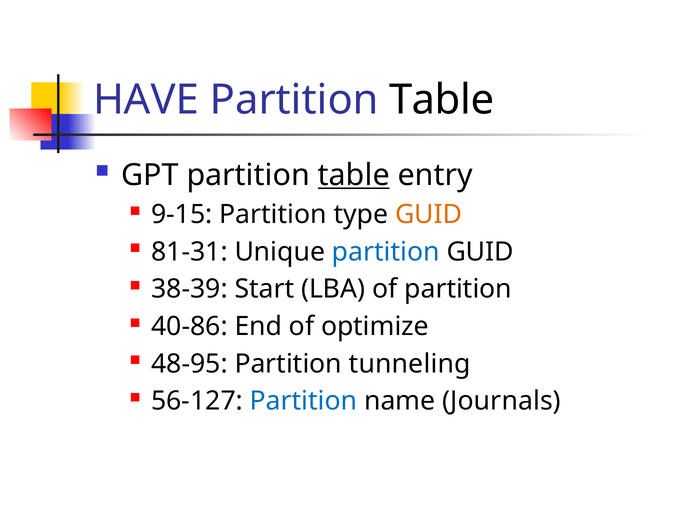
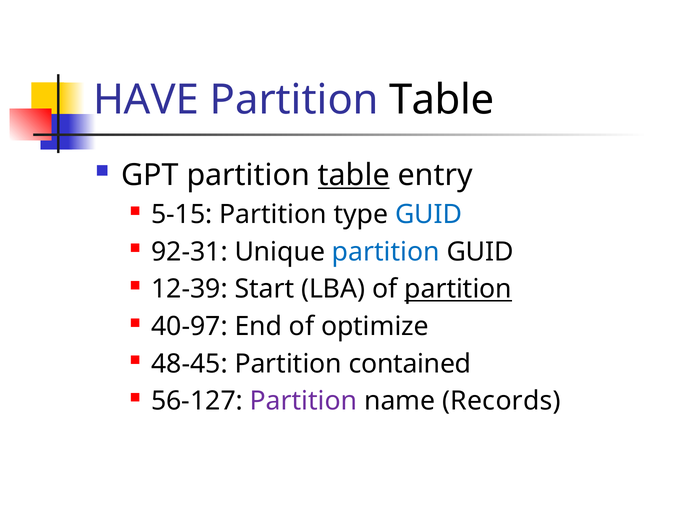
9-15: 9-15 -> 5-15
GUID at (429, 214) colour: orange -> blue
81-31: 81-31 -> 92-31
38-39: 38-39 -> 12-39
partition at (458, 289) underline: none -> present
40-86: 40-86 -> 40-97
48-95: 48-95 -> 48-45
tunneling: tunneling -> contained
Partition at (303, 401) colour: blue -> purple
Journals: Journals -> Records
